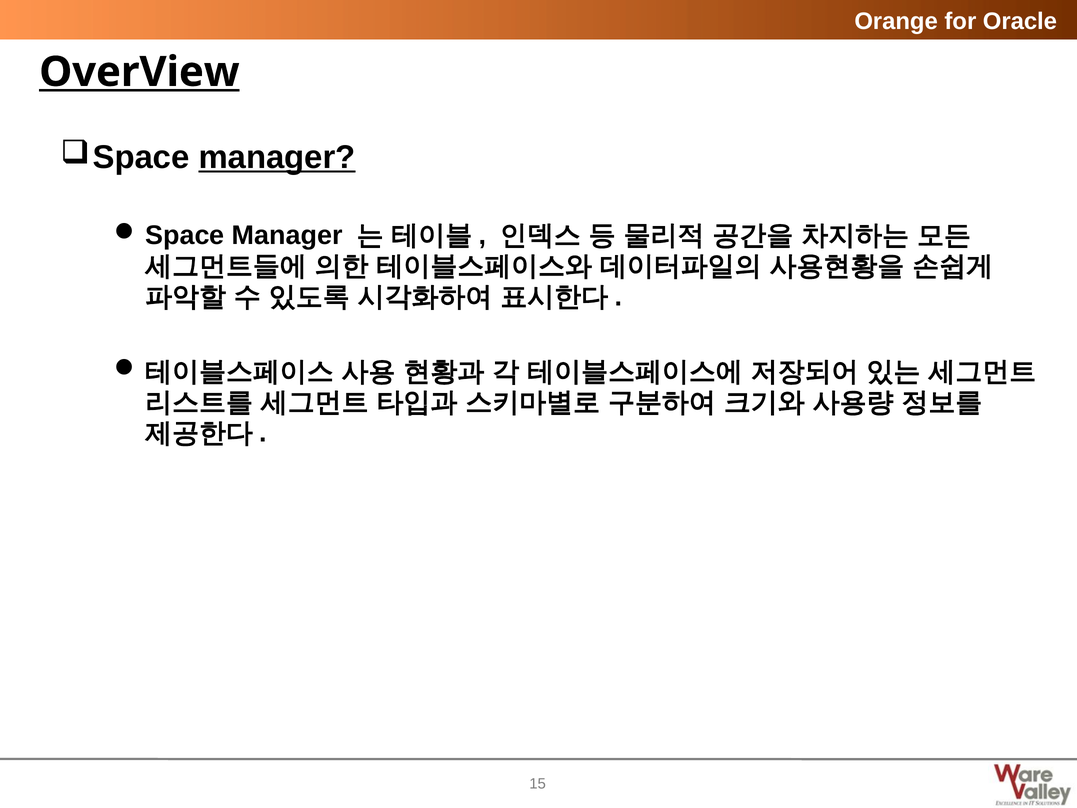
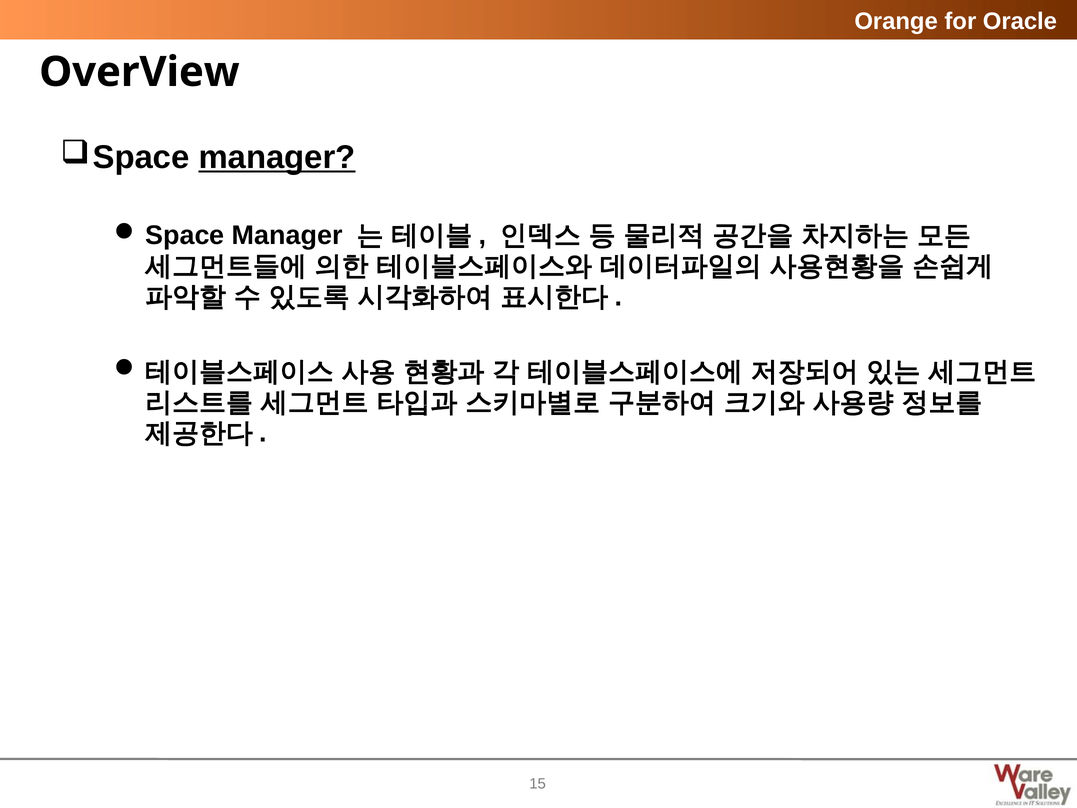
OverView underline: present -> none
